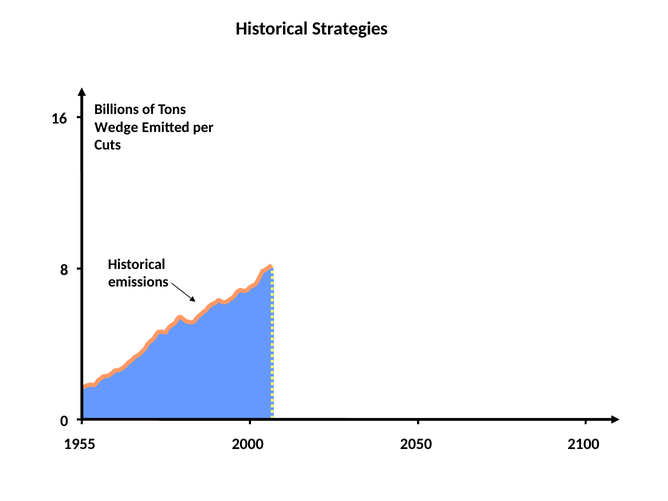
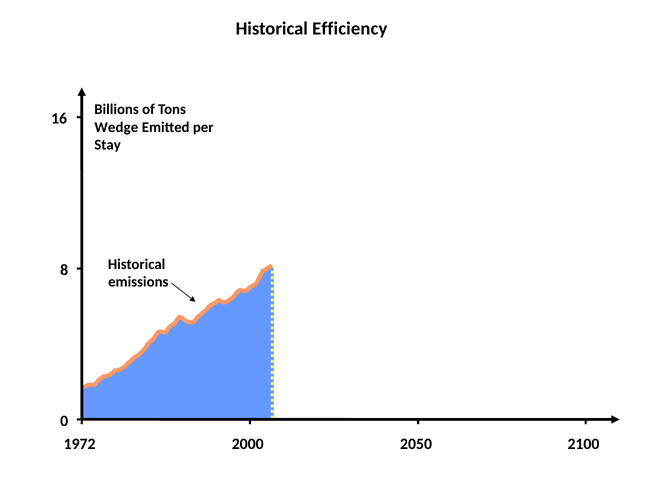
Strategies: Strategies -> Efficiency
Cuts: Cuts -> Stay
1955: 1955 -> 1972
